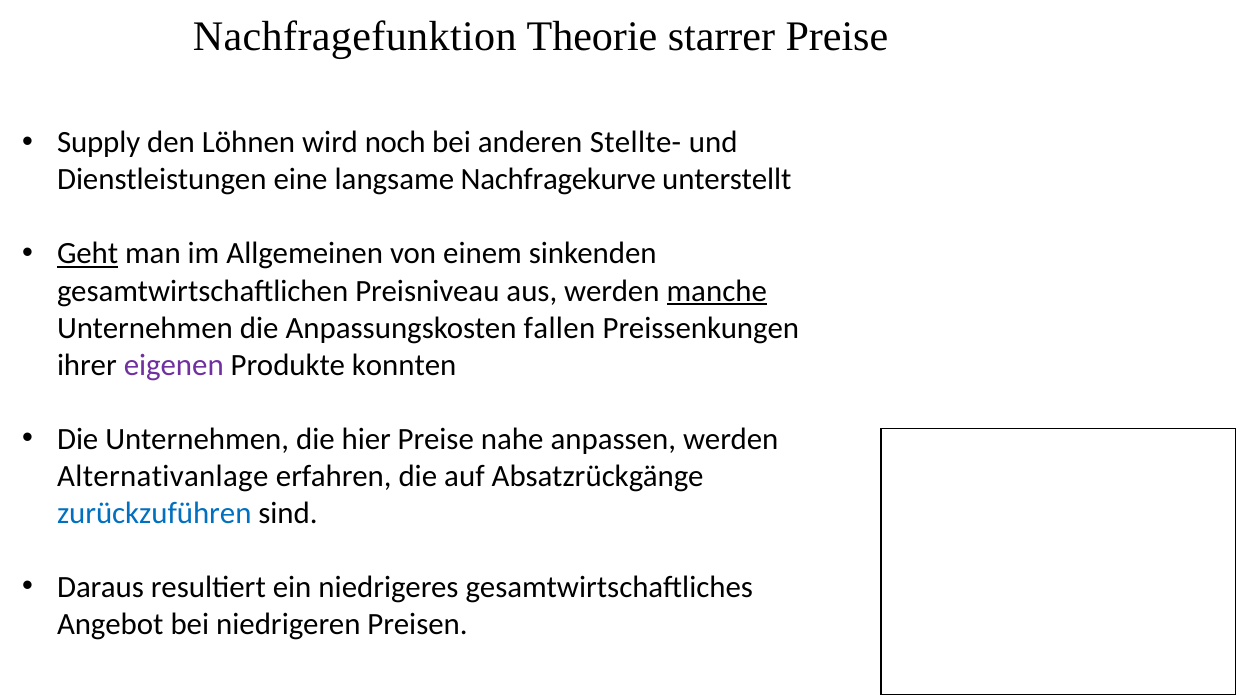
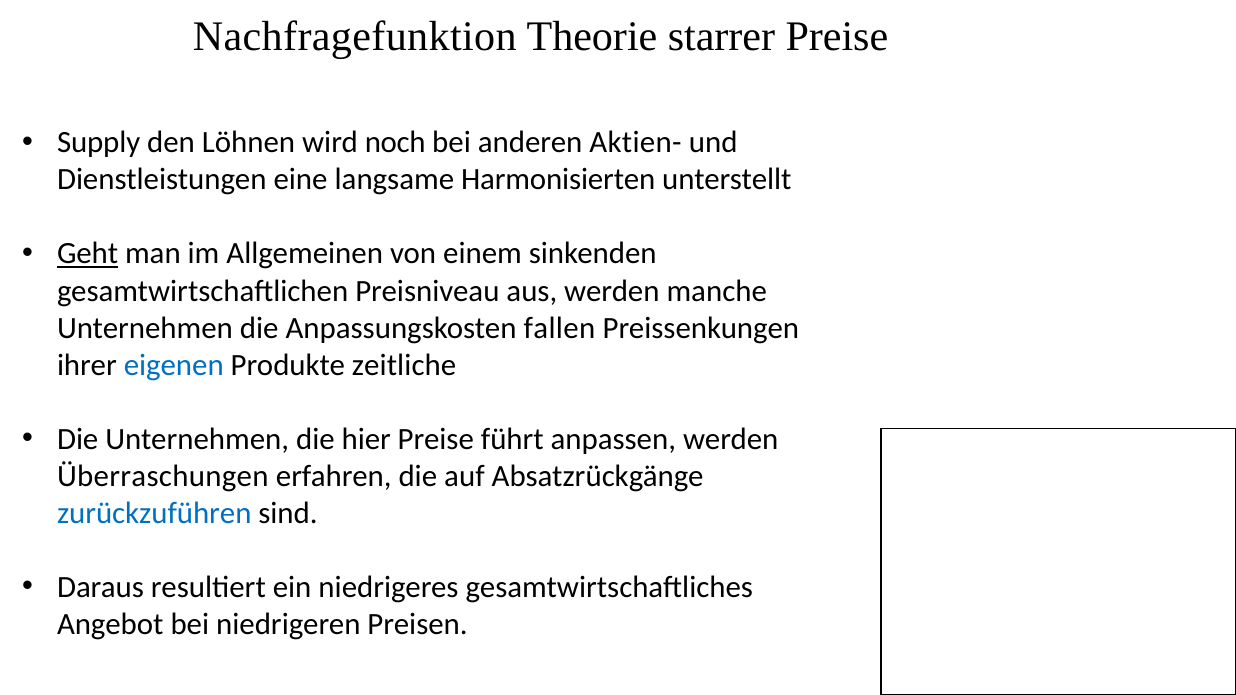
Stellte-: Stellte- -> Aktien-
Nachfragekurve: Nachfragekurve -> Harmonisierten
manche underline: present -> none
eigenen colour: purple -> blue
konnten: konnten -> zeitliche
nahe: nahe -> führt
Alternativanlage: Alternativanlage -> Überraschungen
